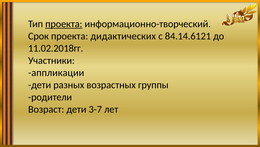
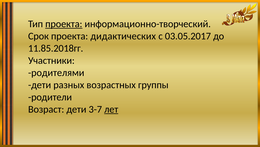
84.14.6121: 84.14.6121 -> 03.05.2017
11.02.2018гг: 11.02.2018гг -> 11.85.2018гг
аппликации: аппликации -> родителями
лет underline: none -> present
